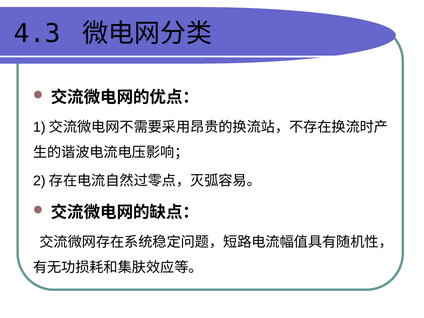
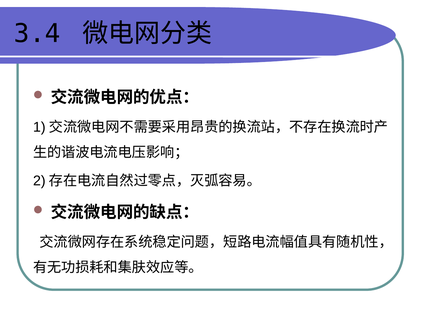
4.3: 4.3 -> 3.4
